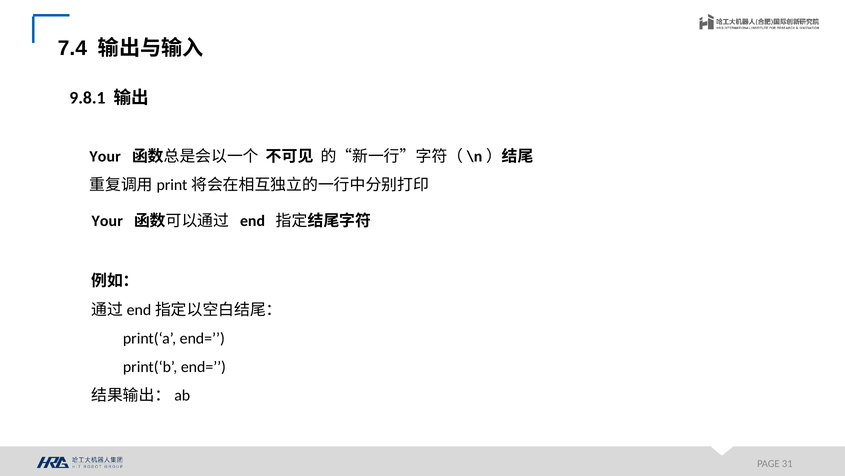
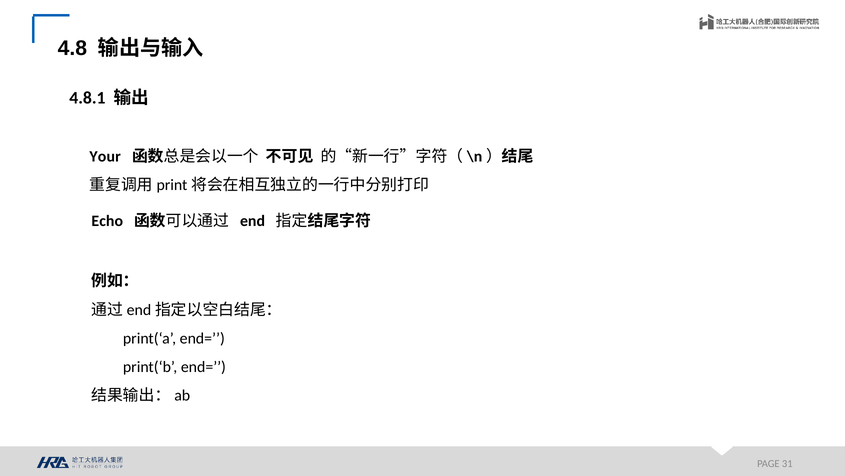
7.4: 7.4 -> 4.8
9.8.1: 9.8.1 -> 4.8.1
Your at (107, 221): Your -> Echo
